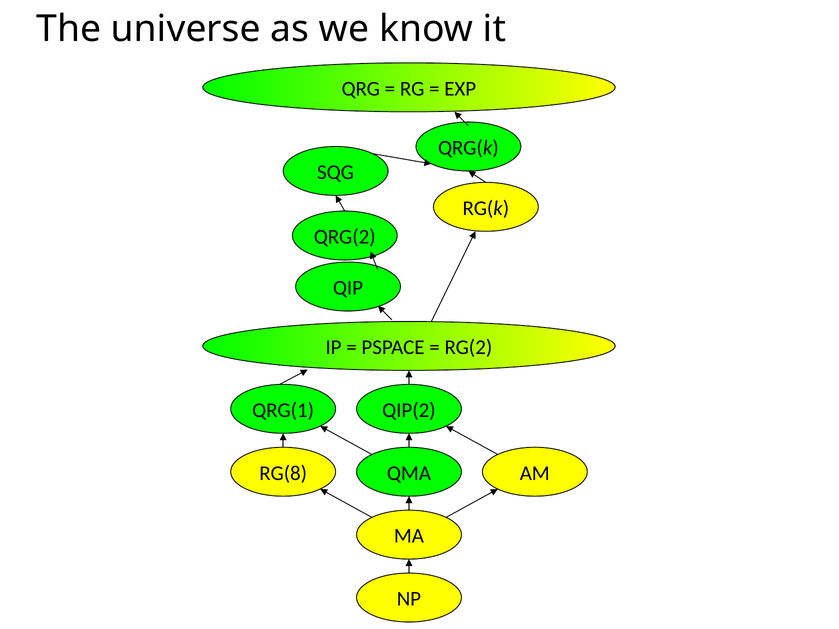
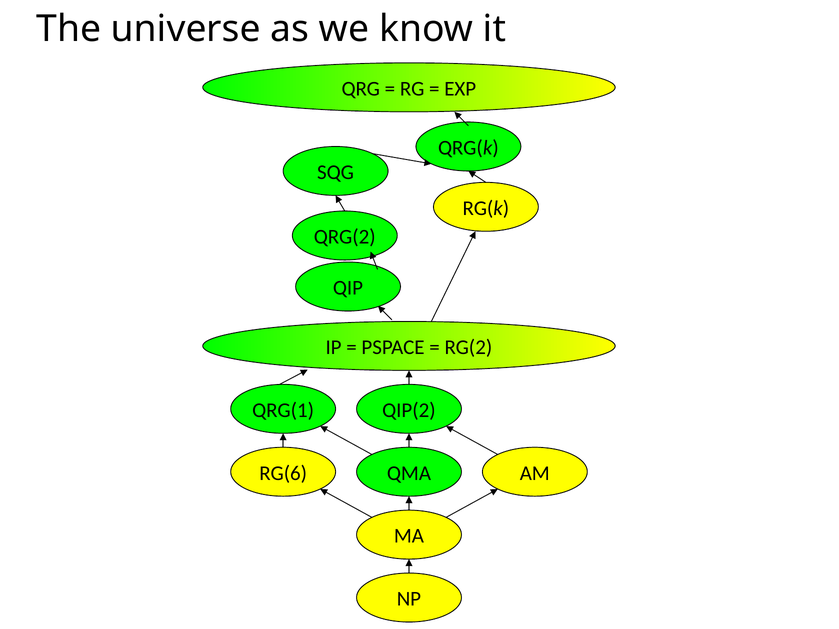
RG(8: RG(8 -> RG(6
